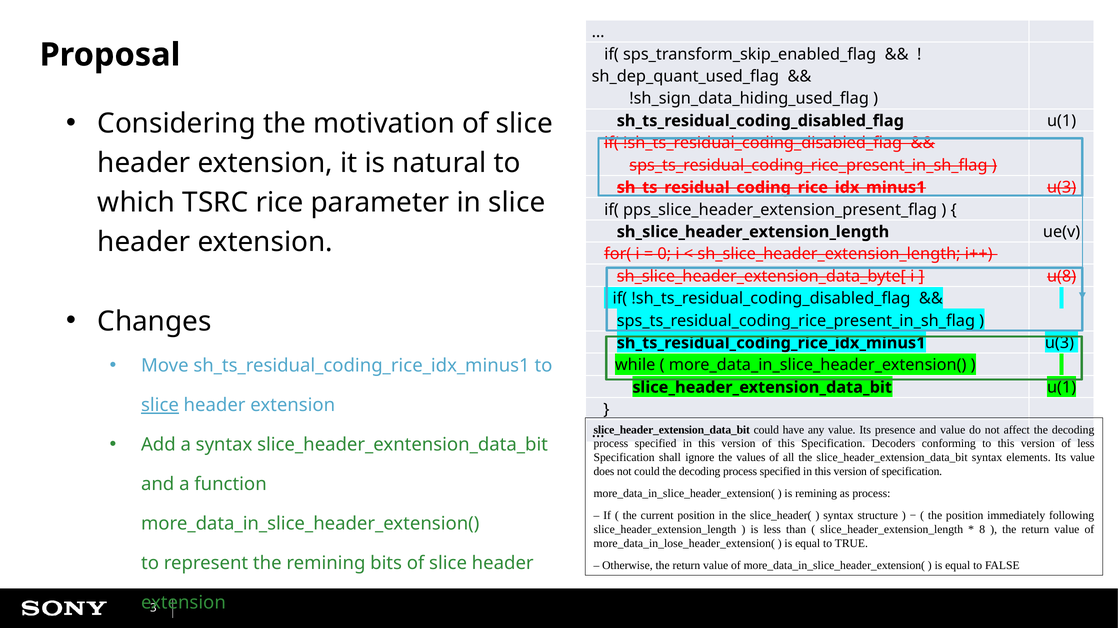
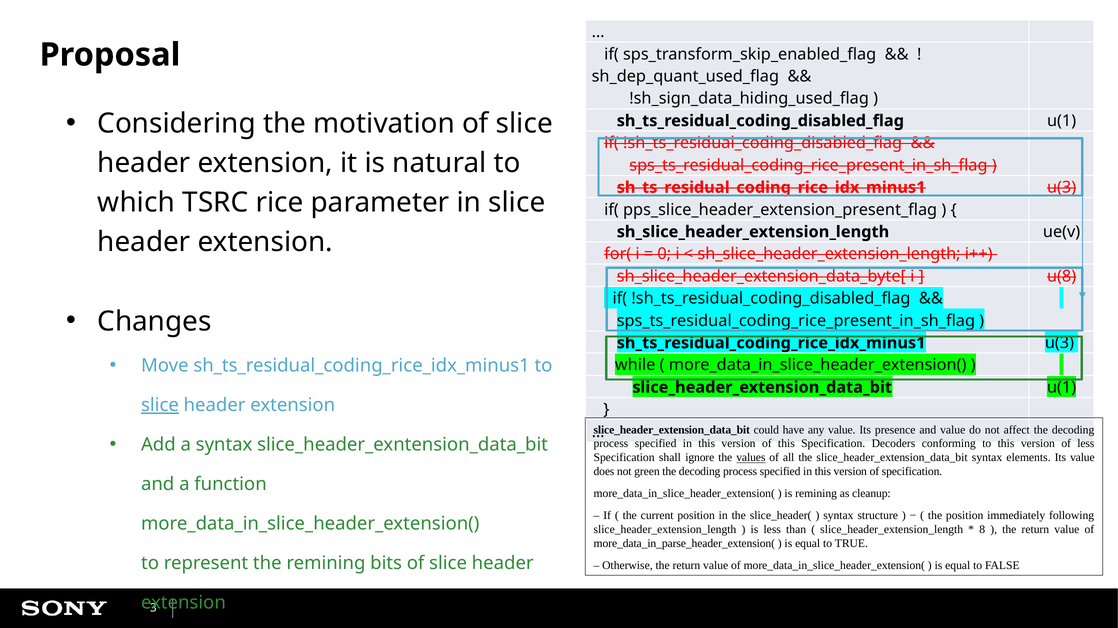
values underline: none -> present
not could: could -> green
as process: process -> cleanup
more_data_in_lose_header_extension(: more_data_in_lose_header_extension( -> more_data_in_parse_header_extension(
